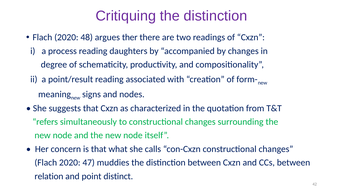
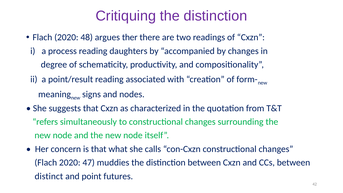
relation: relation -> distinct
distinct: distinct -> futures
